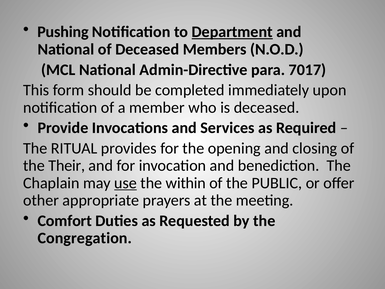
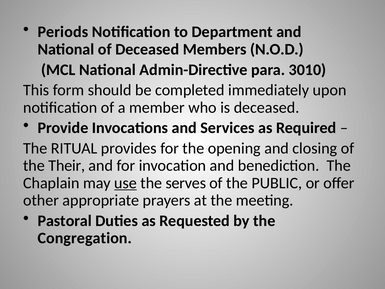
Pushing: Pushing -> Periods
Department underline: present -> none
7017: 7017 -> 3010
within: within -> serves
Comfort: Comfort -> Pastoral
